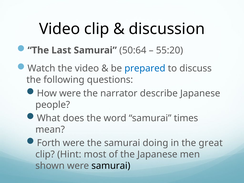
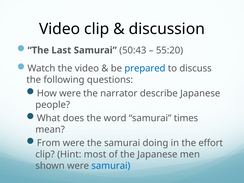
50:64: 50:64 -> 50:43
Forth: Forth -> From
great: great -> effort
samurai at (111, 166) colour: black -> blue
